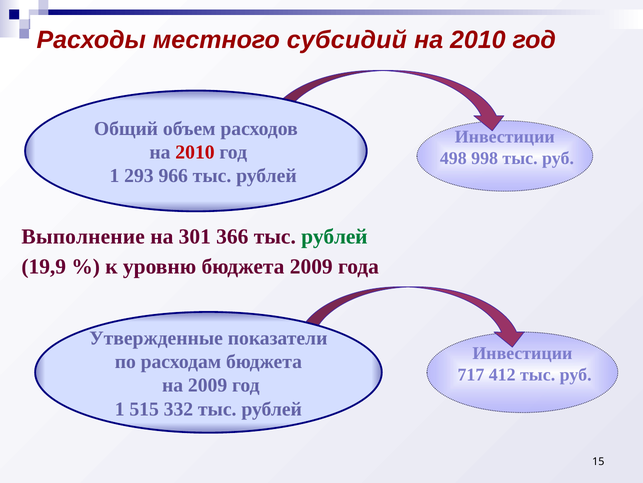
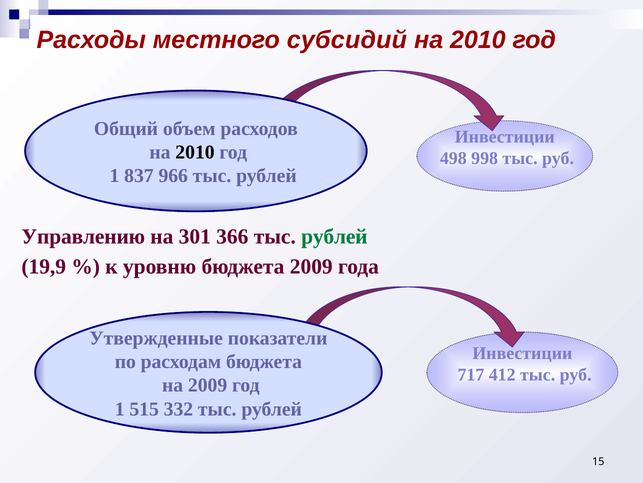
2010 at (195, 152) colour: red -> black
293: 293 -> 837
Выполнение: Выполнение -> Управлению
